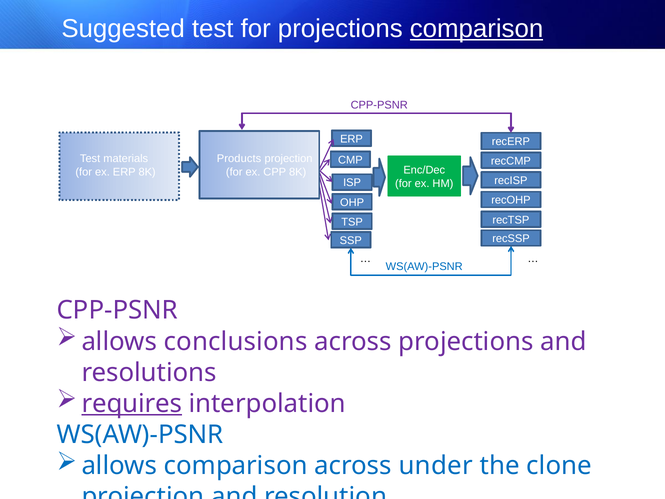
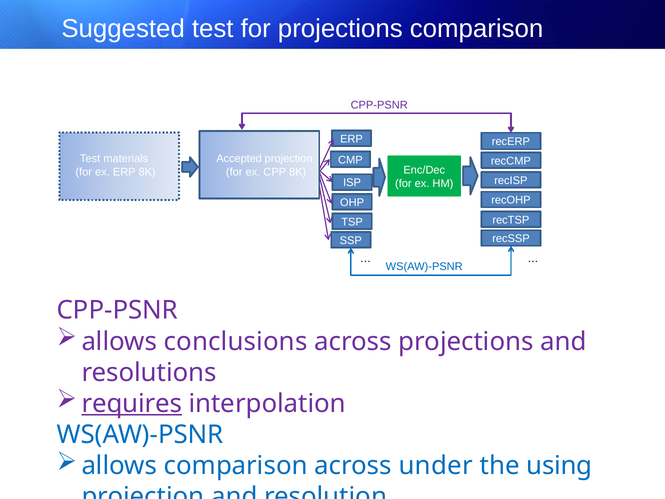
comparison at (477, 29) underline: present -> none
Products: Products -> Accepted
clone: clone -> using
